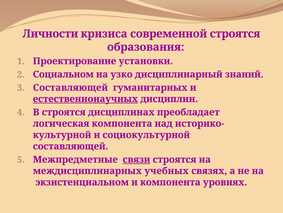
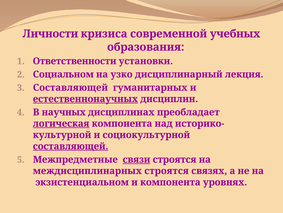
современной строятся: строятся -> учебных
Проектирование: Проектирование -> Ответственности
знаний: знаний -> лекция
В строятся: строятся -> научных
логическая underline: none -> present
составляющей at (71, 146) underline: none -> present
междисциплинарных учебных: учебных -> строятся
